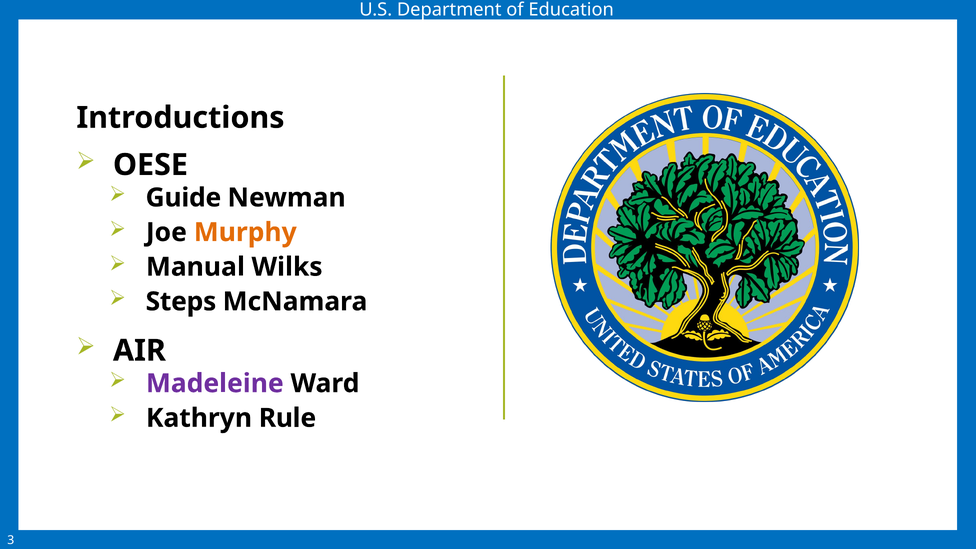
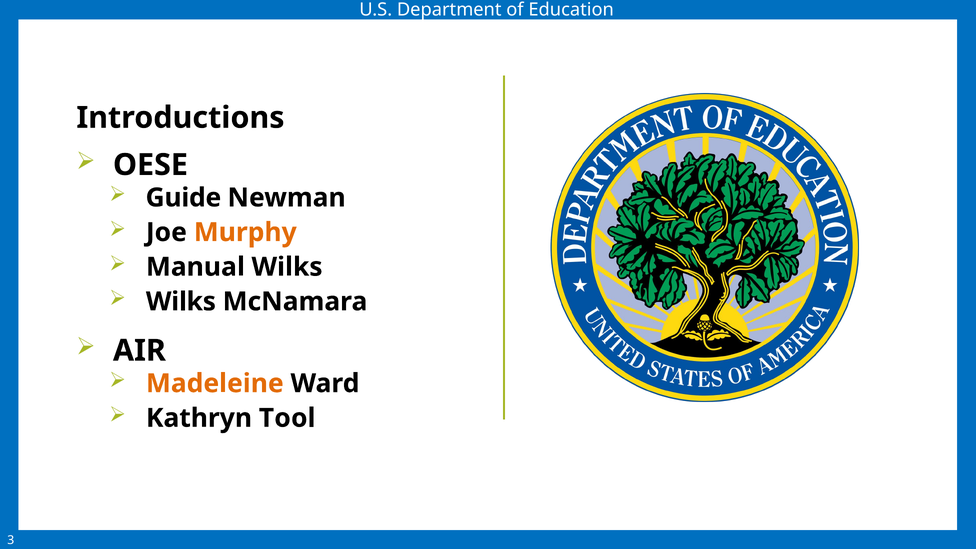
Steps at (181, 302): Steps -> Wilks
Madeleine colour: purple -> orange
Rule: Rule -> Tool
